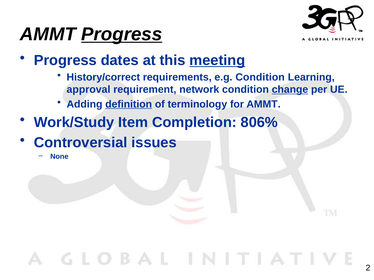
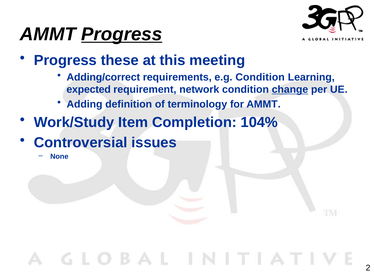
dates: dates -> these
meeting underline: present -> none
History/correct: History/correct -> Adding/correct
approval: approval -> expected
definition underline: present -> none
806%: 806% -> 104%
